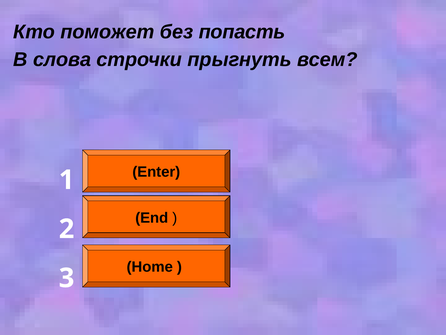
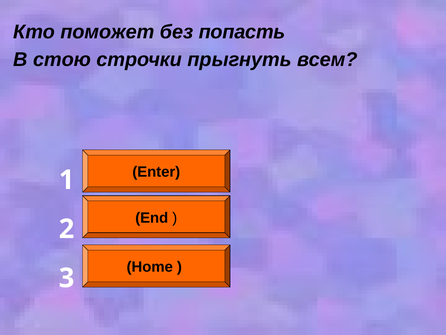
слова: слова -> стою
